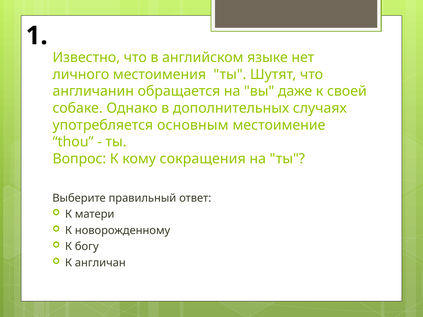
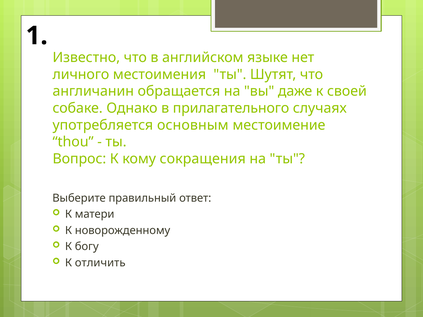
дополнительных: дополнительных -> прилагательного
англичан: англичан -> отличить
